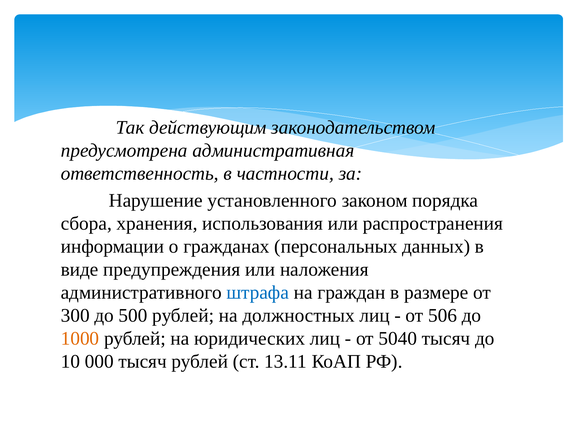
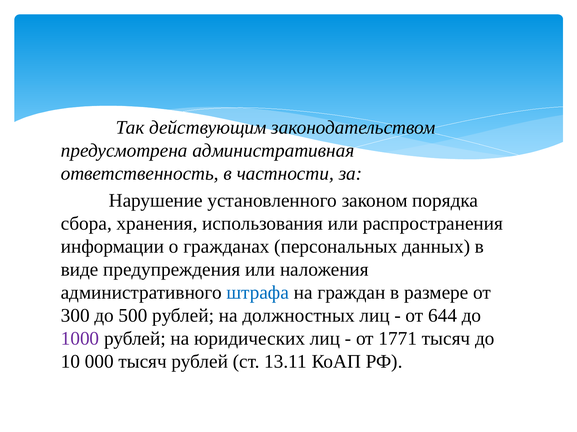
506: 506 -> 644
1000 colour: orange -> purple
5040: 5040 -> 1771
